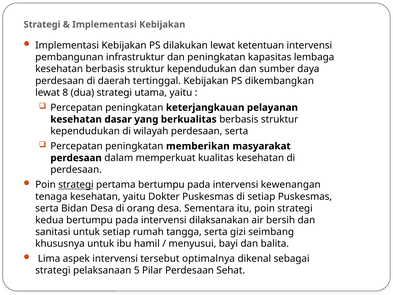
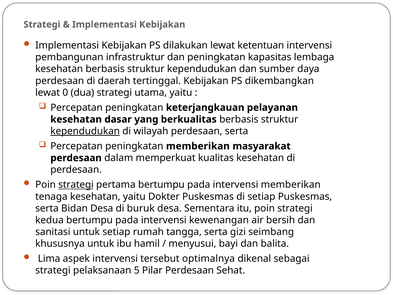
8: 8 -> 0
kependudukan at (85, 131) underline: none -> present
intervensi kewenangan: kewenangan -> memberikan
orang: orang -> buruk
dilaksanakan: dilaksanakan -> kewenangan
